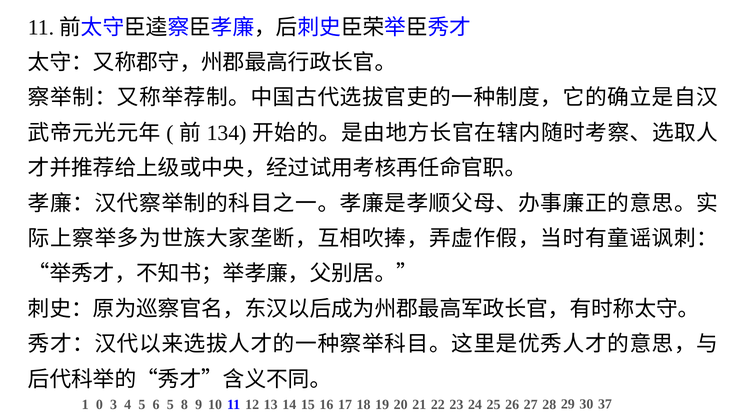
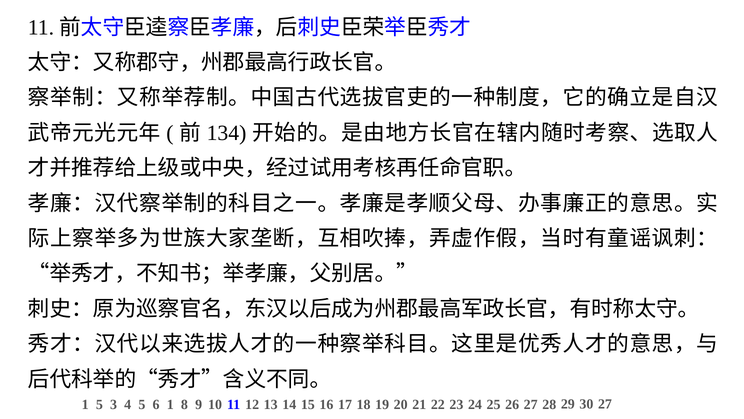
1 0: 0 -> 5
6 5: 5 -> 1
30 37: 37 -> 27
